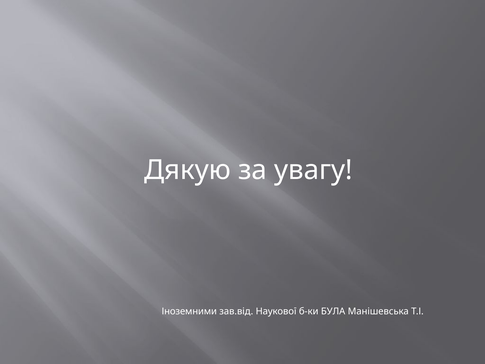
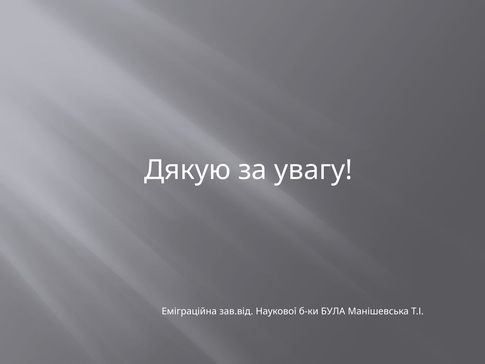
Іноземними: Іноземними -> Еміграційна
